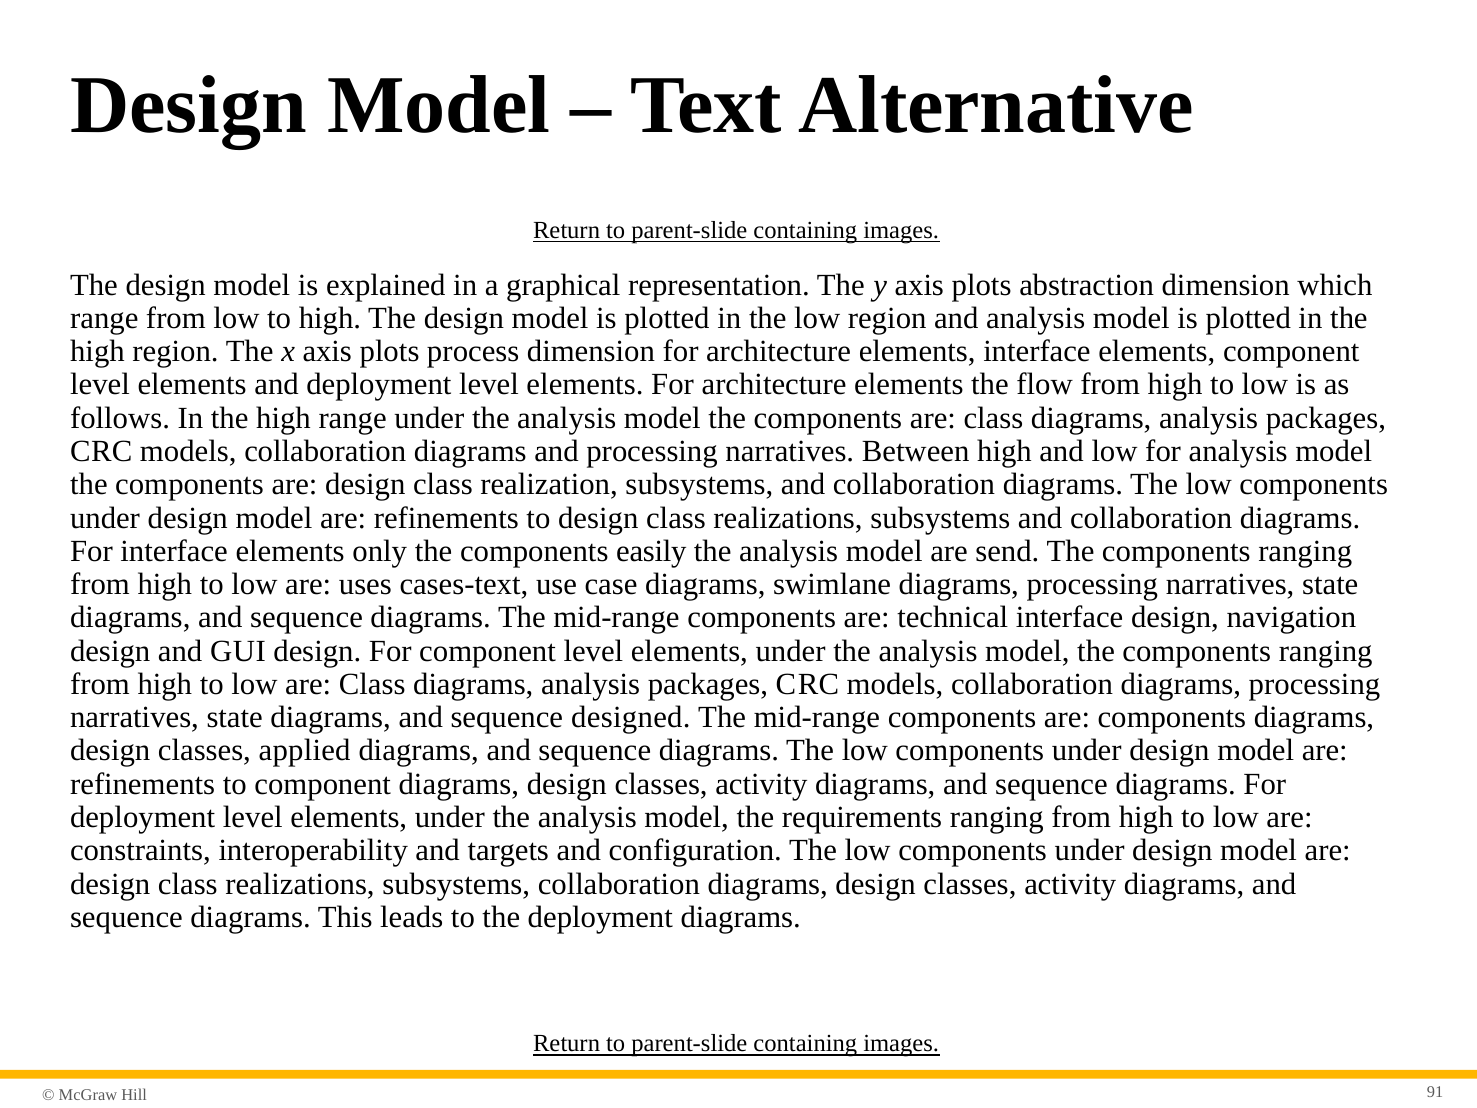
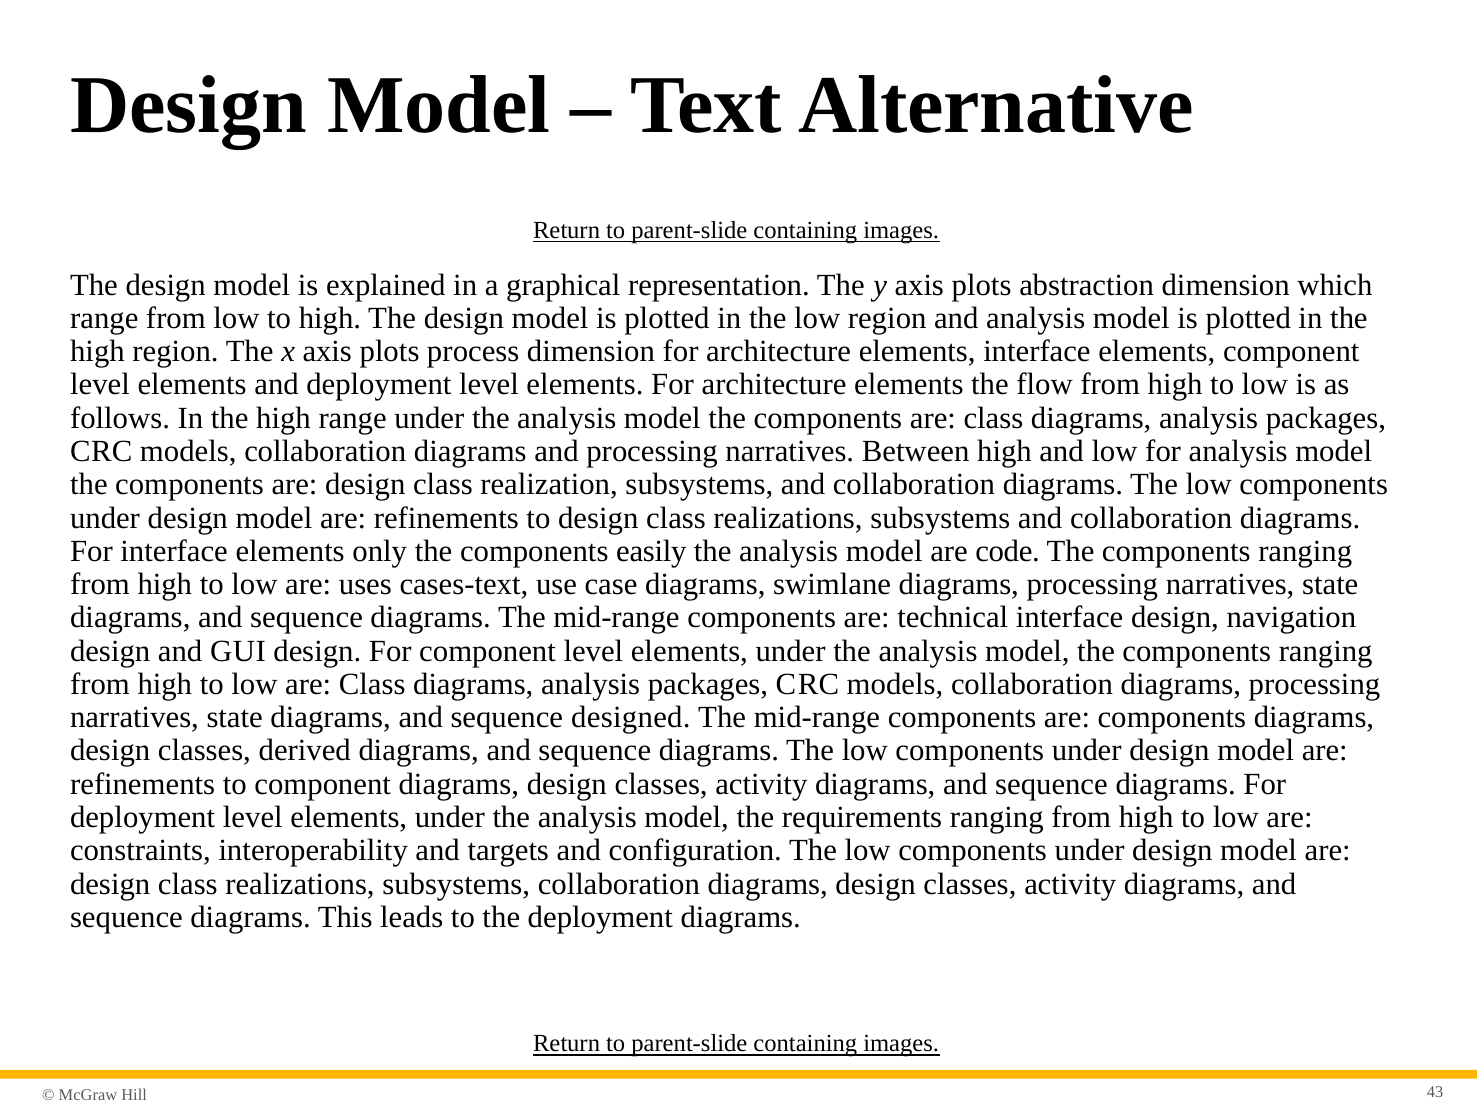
send: send -> code
applied: applied -> derived
91: 91 -> 43
